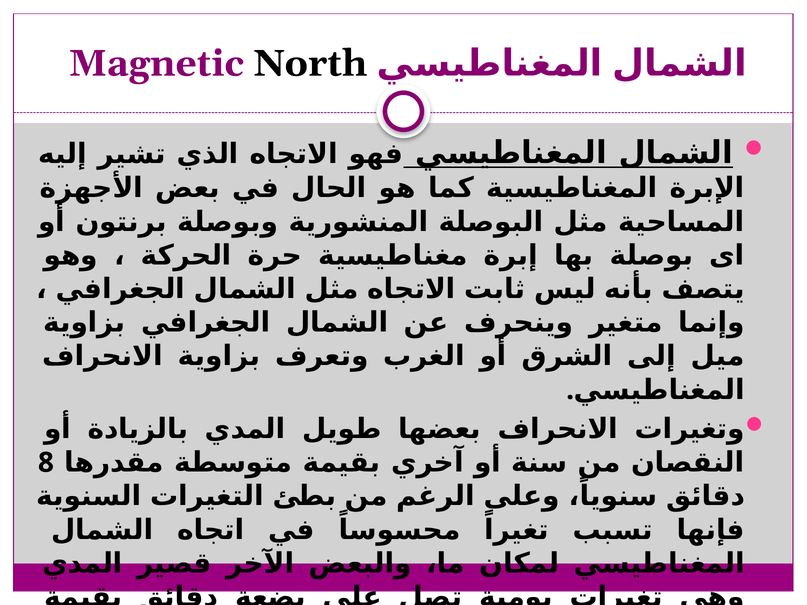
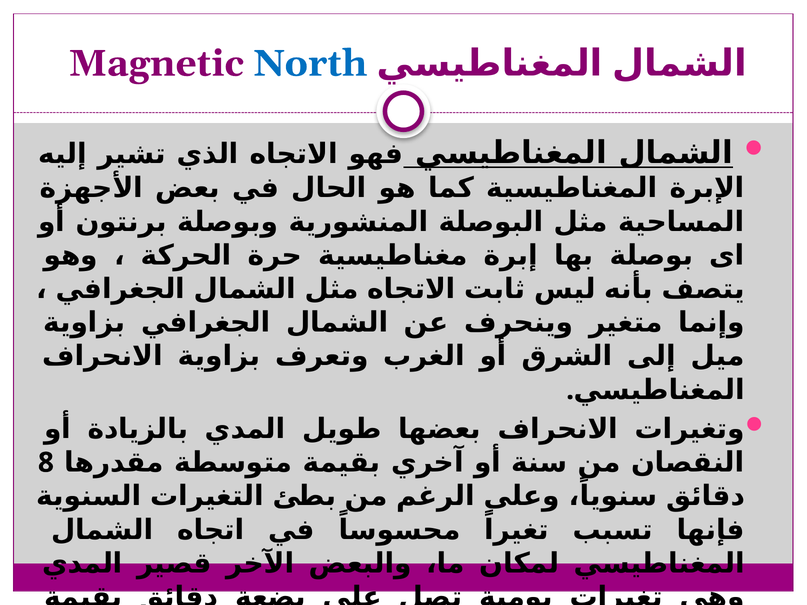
North colour: black -> blue
